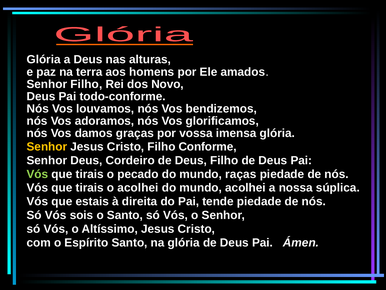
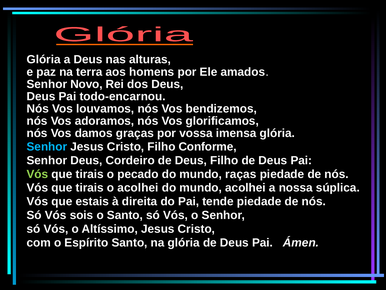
Senhor Filho: Filho -> Novo
dos Novo: Novo -> Deus
todo-conforme: todo-conforme -> todo-encarnou
Senhor at (47, 146) colour: yellow -> light blue
